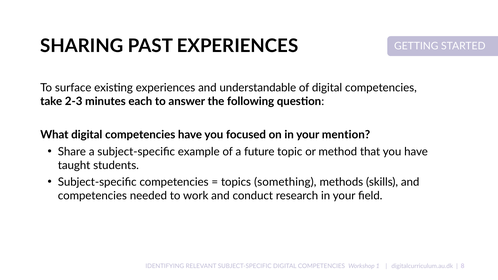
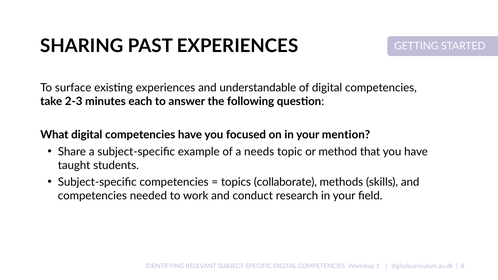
future: future -> needs
something: something -> collaborate
